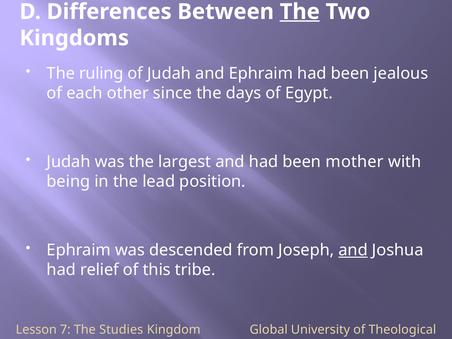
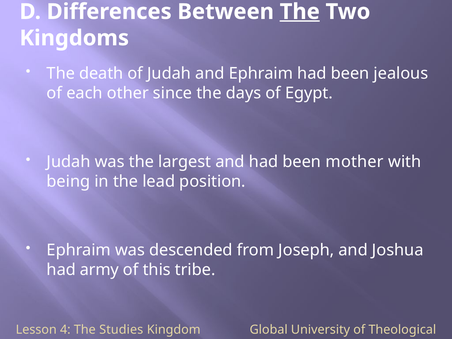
ruling: ruling -> death
and at (353, 250) underline: present -> none
relief: relief -> army
7: 7 -> 4
